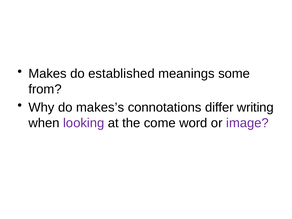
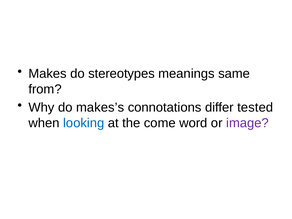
established: established -> stereotypes
some: some -> same
writing: writing -> tested
looking colour: purple -> blue
